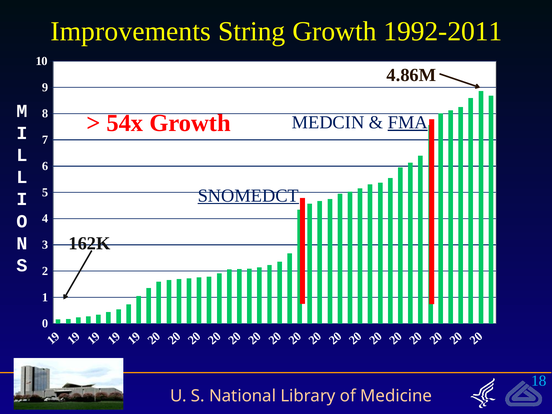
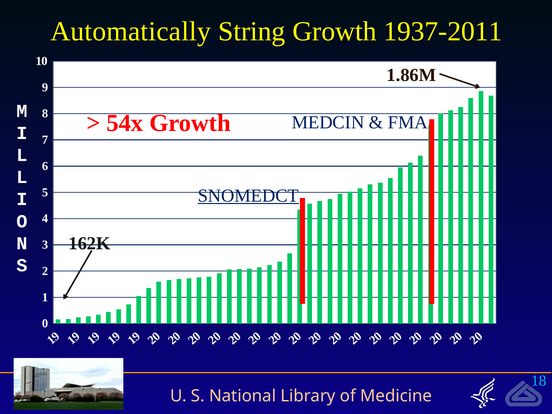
Improvements: Improvements -> Automatically
1992-2011: 1992-2011 -> 1937-2011
4.86M: 4.86M -> 1.86M
FMA at (408, 122) underline: present -> none
